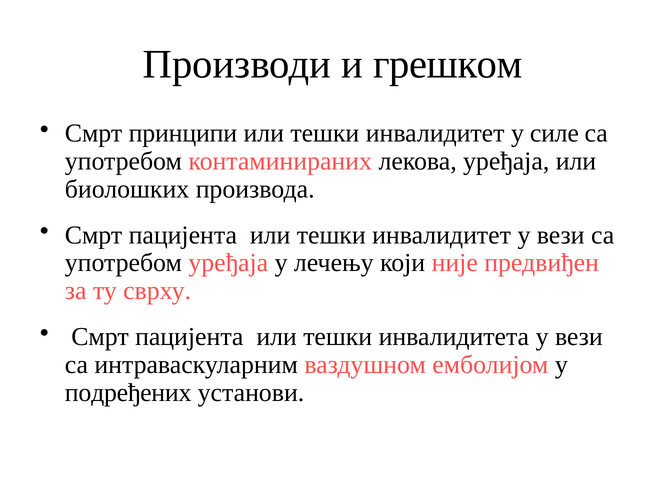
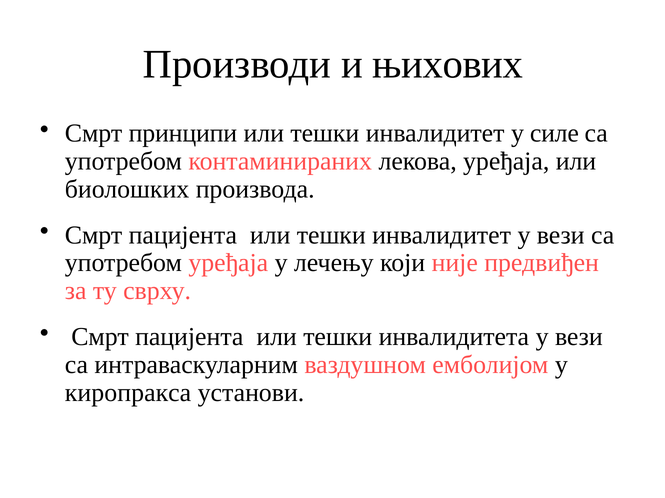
грешком: грешком -> њихових
подређених: подређених -> киропракса
